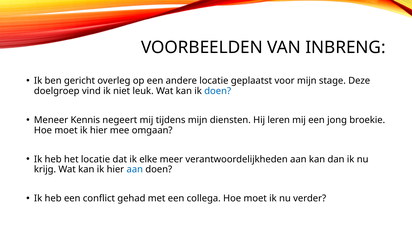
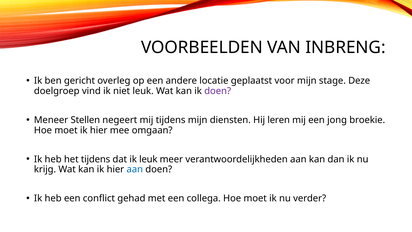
doen at (218, 91) colour: blue -> purple
Kennis: Kennis -> Stellen
het locatie: locatie -> tijdens
ik elke: elke -> leuk
